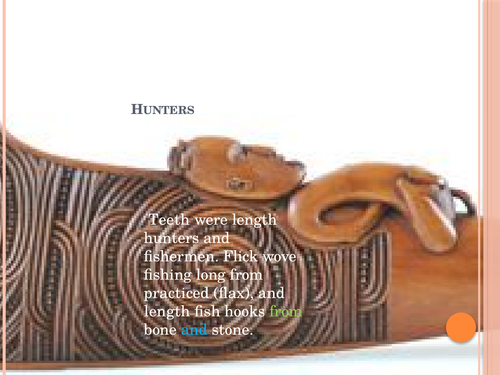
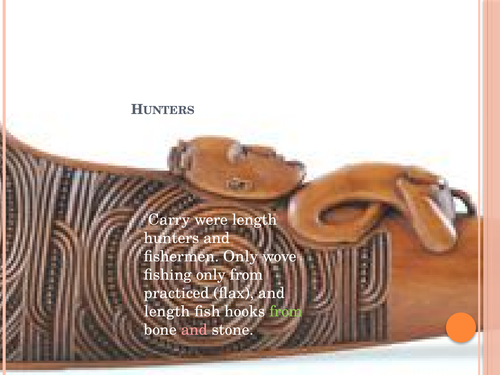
Teeth: Teeth -> Carry
fishermen Flick: Flick -> Only
fishing long: long -> only
and at (194, 330) colour: light blue -> pink
